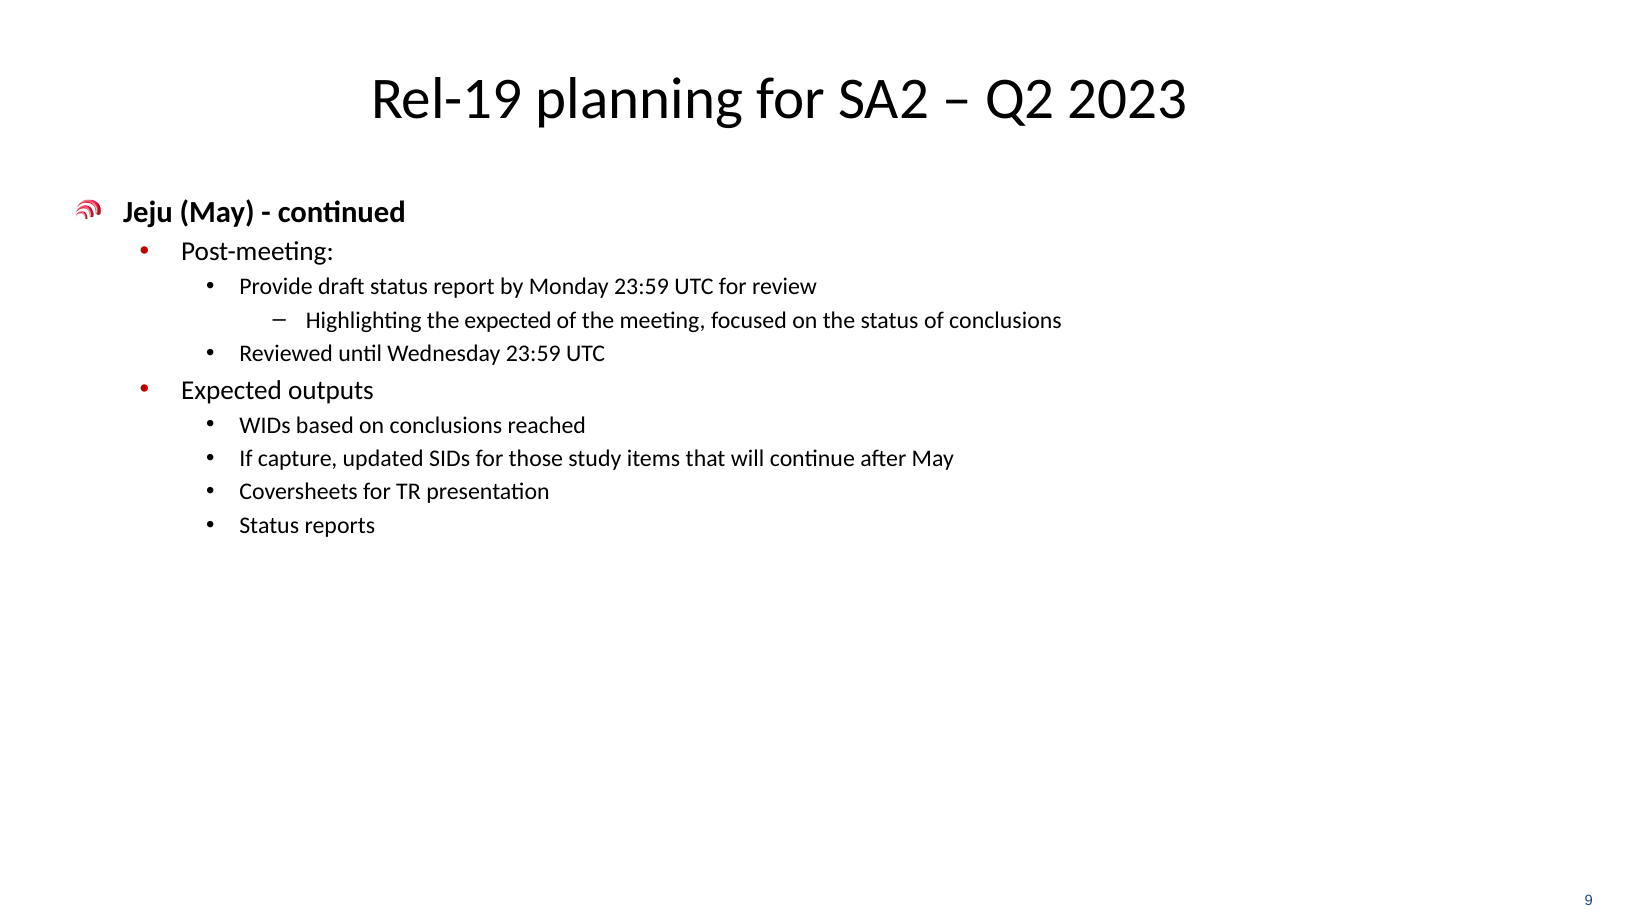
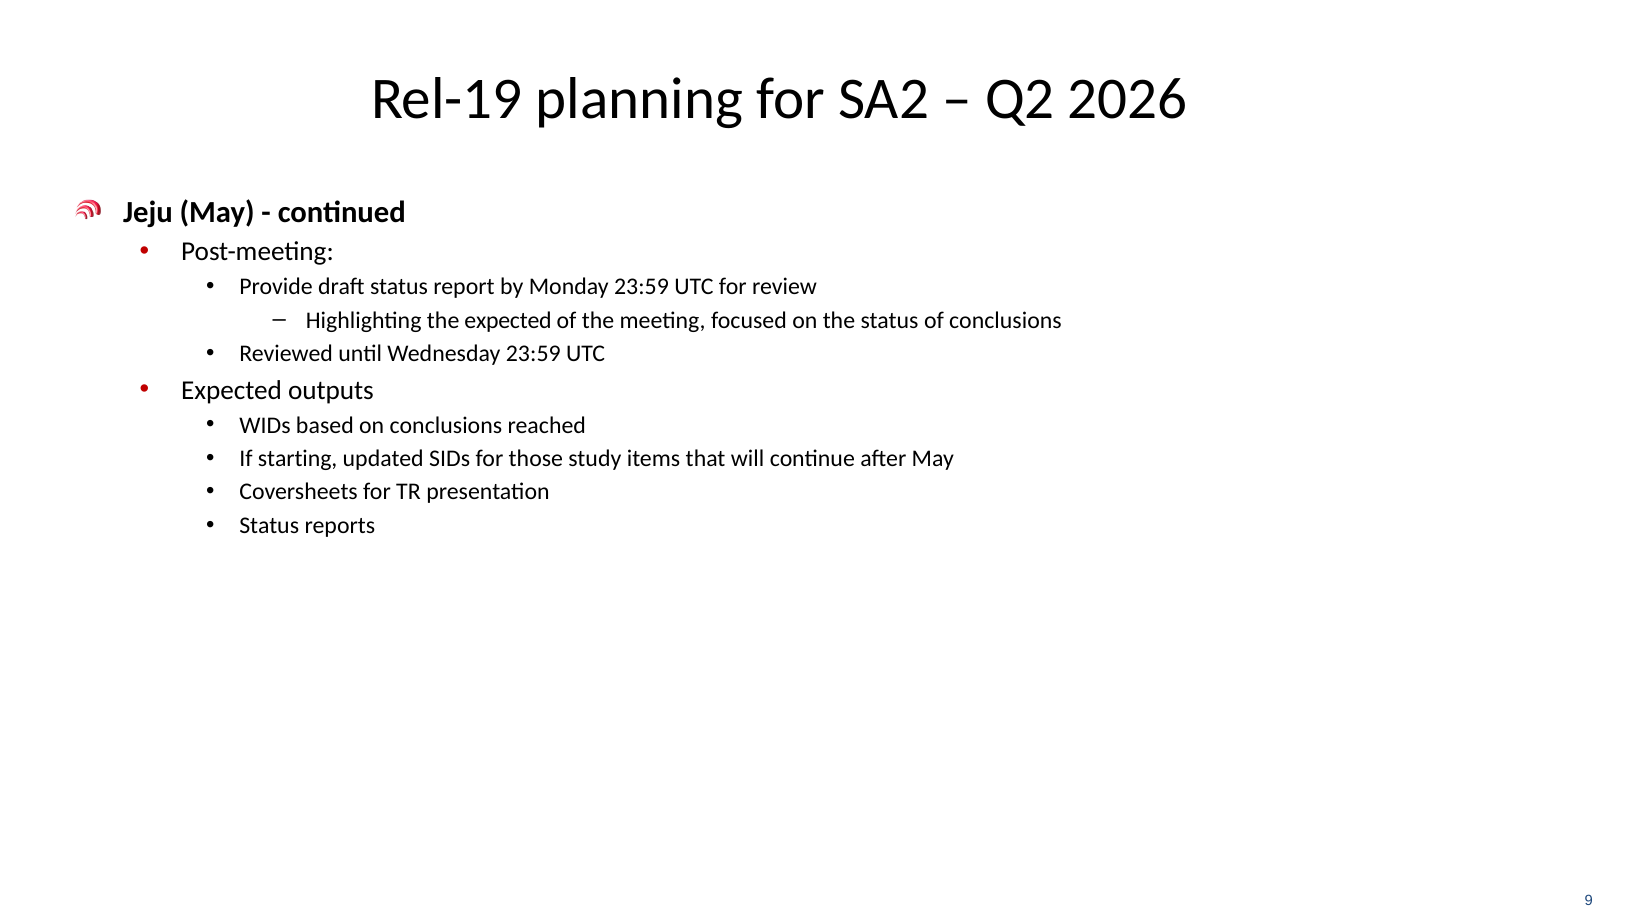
2023: 2023 -> 2026
capture: capture -> starting
